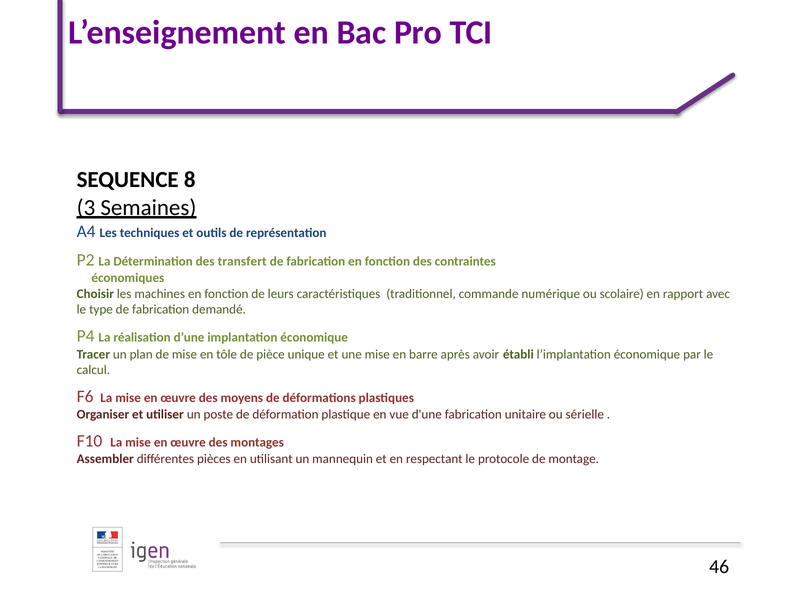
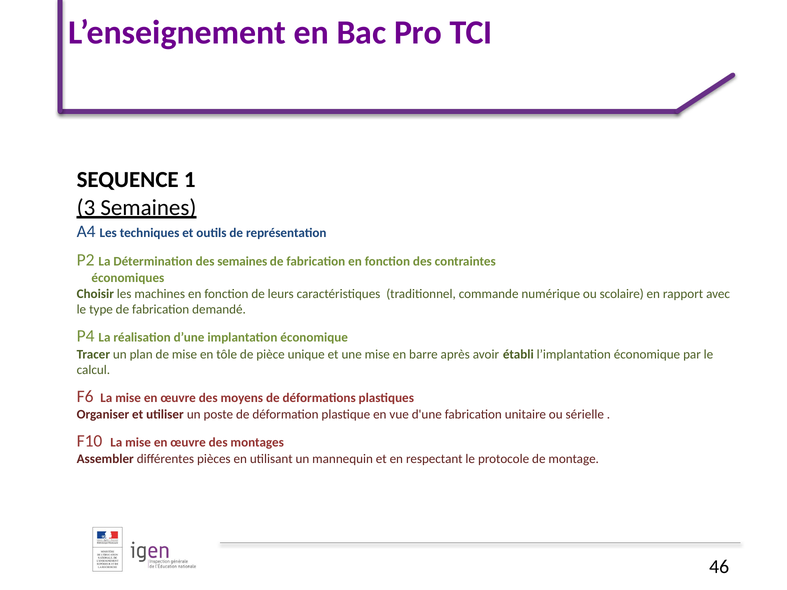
8: 8 -> 1
des transfert: transfert -> semaines
